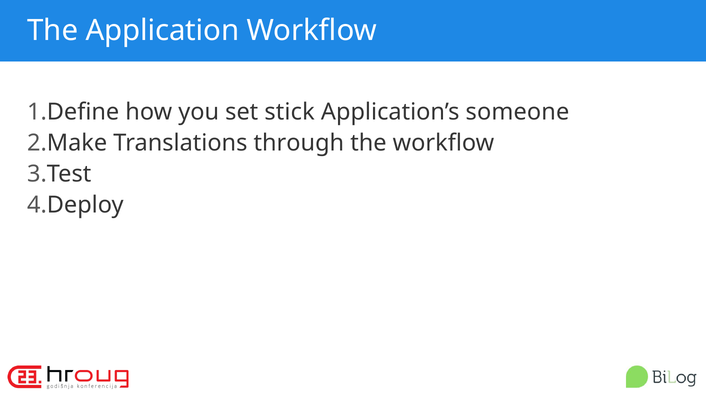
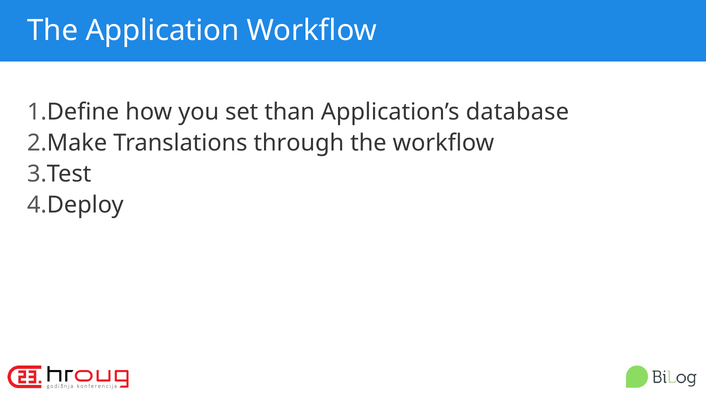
stick: stick -> than
someone: someone -> database
